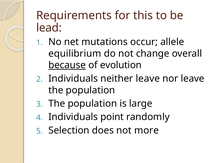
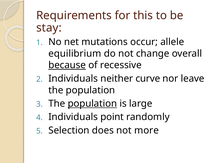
lead: lead -> stay
evolution: evolution -> recessive
neither leave: leave -> curve
population at (92, 103) underline: none -> present
